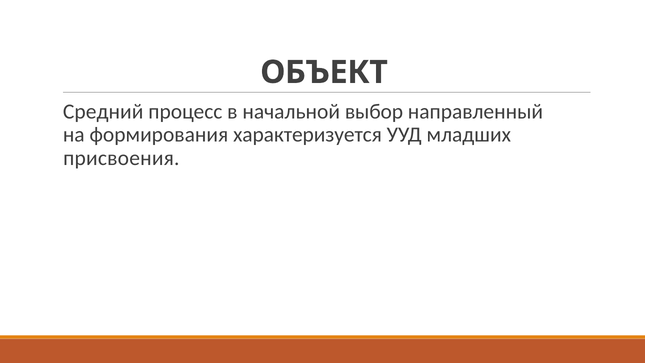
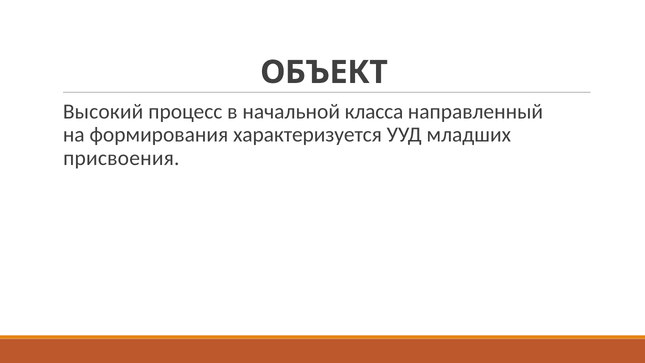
Средний: Средний -> Высокий
выбор: выбор -> класса
